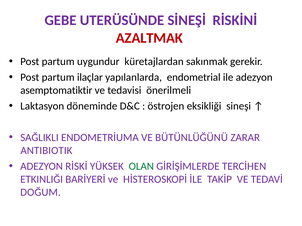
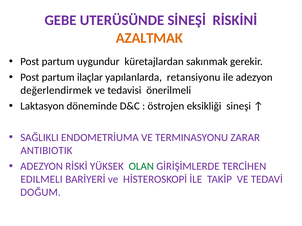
AZALTMAK colour: red -> orange
endometrial: endometrial -> retansiyonu
asemptomatiktir: asemptomatiktir -> değerlendirmek
BÜTÜNLÜĞÜNÜ: BÜTÜNLÜĞÜNÜ -> TERMINASYONU
ETKINLIĞI: ETKINLIĞI -> EDILMELI
